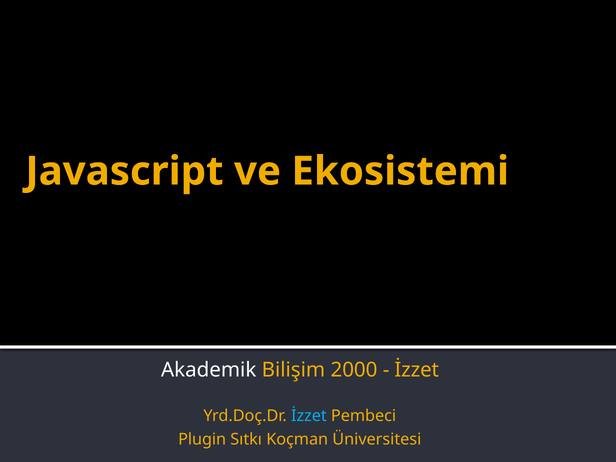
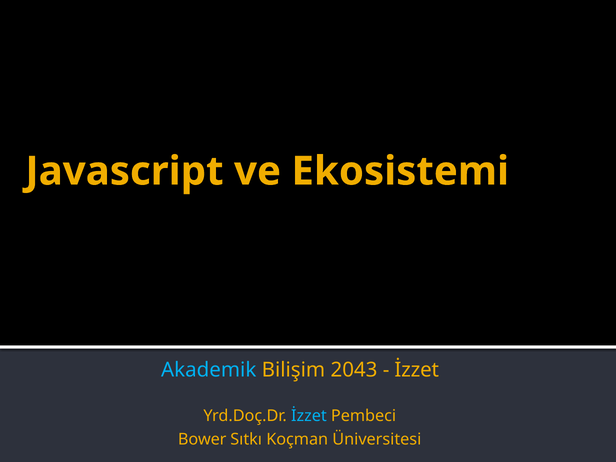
Akademik colour: white -> light blue
2000: 2000 -> 2043
Plugin: Plugin -> Bower
